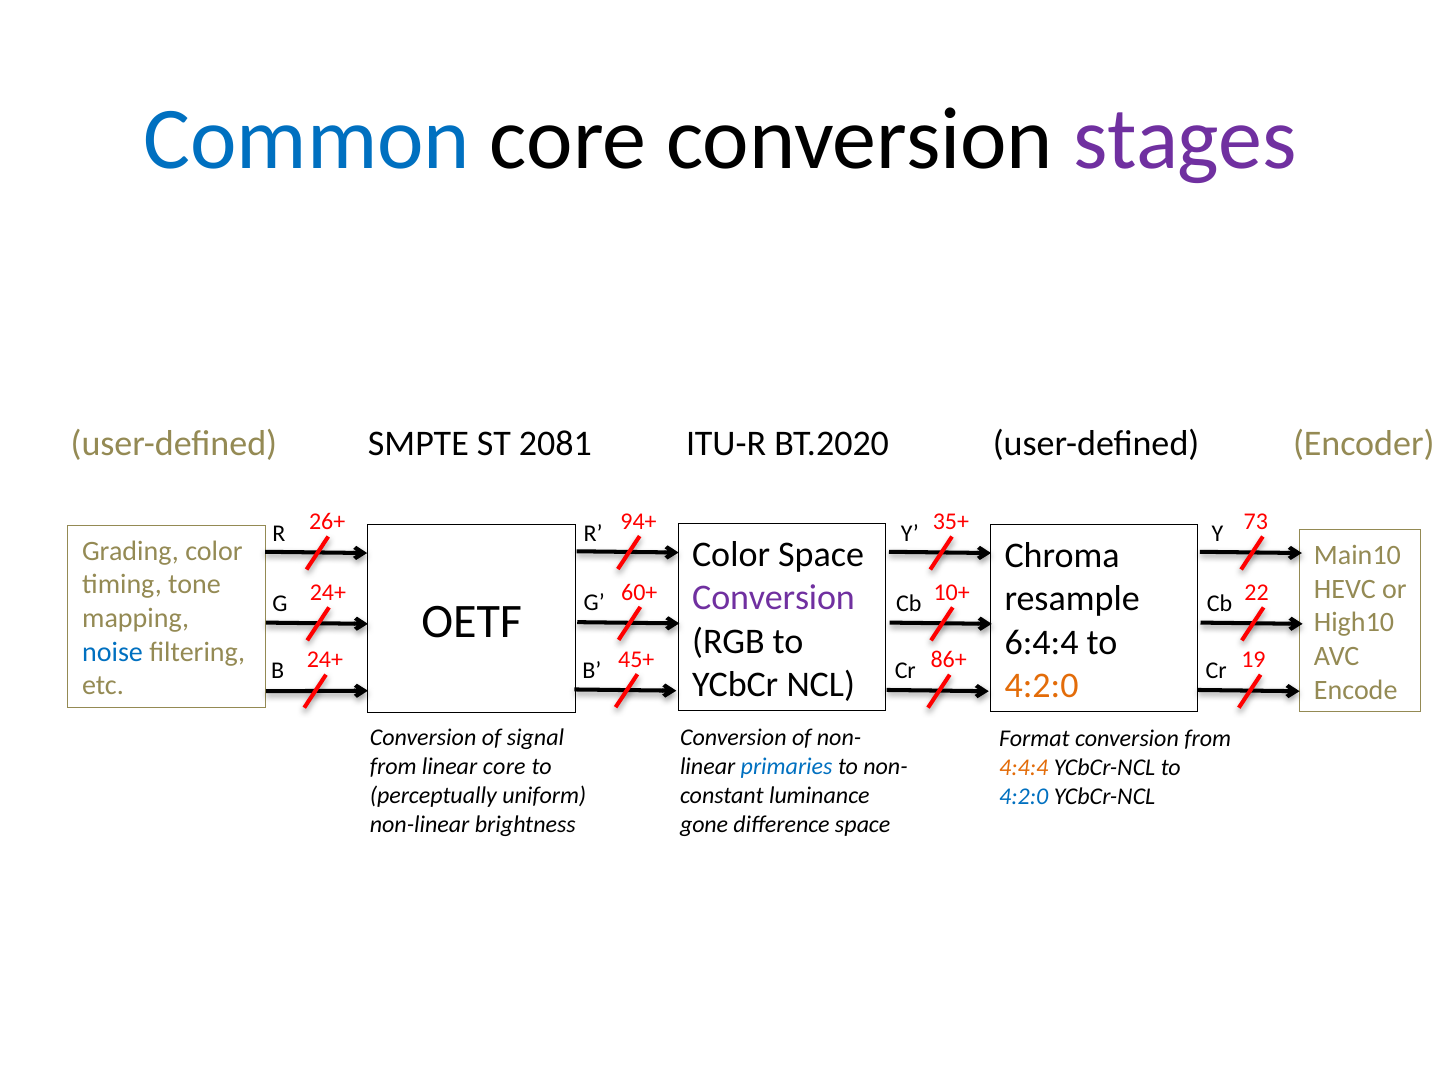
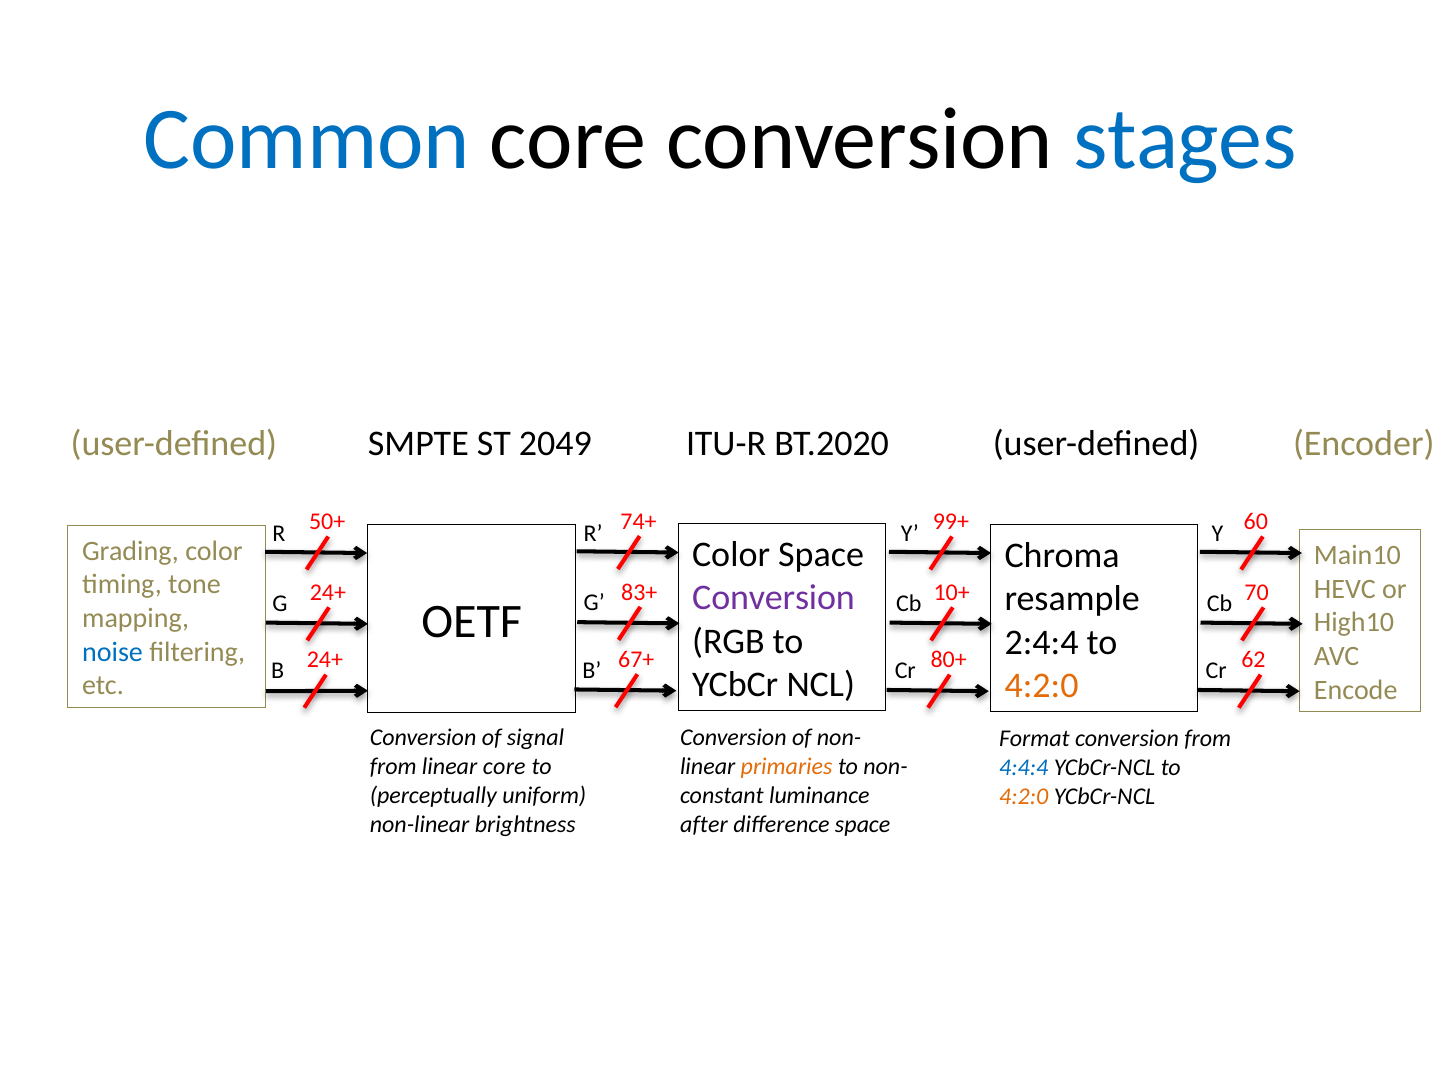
stages colour: purple -> blue
2081: 2081 -> 2049
94+: 94+ -> 74+
26+: 26+ -> 50+
35+: 35+ -> 99+
73: 73 -> 60
60+: 60+ -> 83+
22: 22 -> 70
6:4:4: 6:4:4 -> 2:4:4
45+: 45+ -> 67+
86+: 86+ -> 80+
19: 19 -> 62
primaries colour: blue -> orange
4:4:4 colour: orange -> blue
4:2:0 at (1024, 796) colour: blue -> orange
gone: gone -> after
